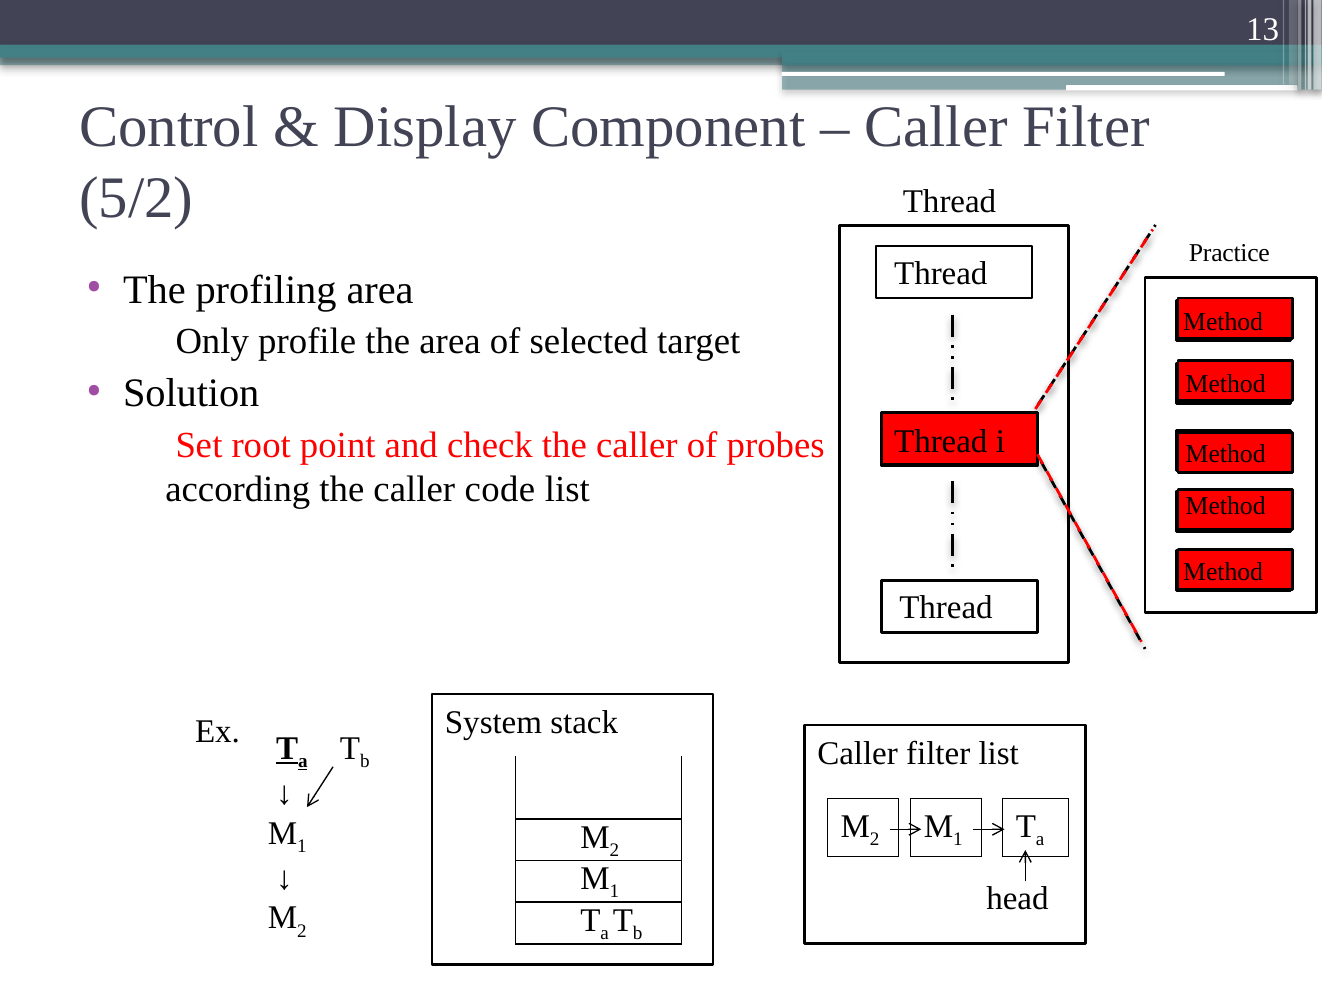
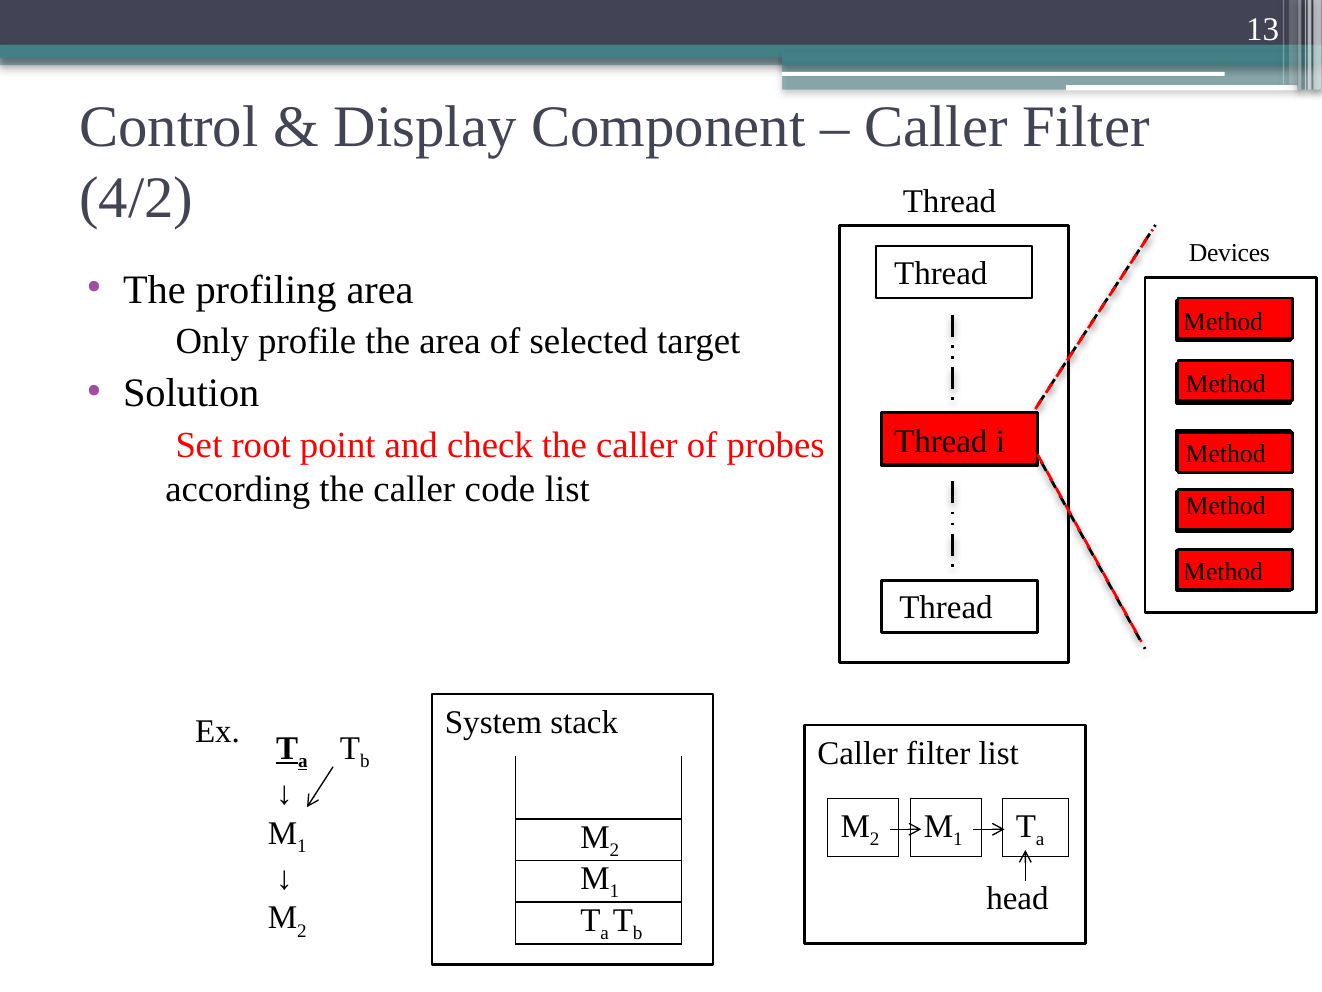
5/2: 5/2 -> 4/2
Practice: Practice -> Devices
